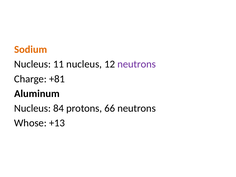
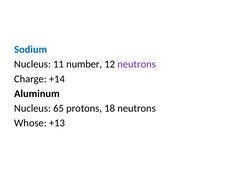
Sodium colour: orange -> blue
11 nucleus: nucleus -> number
+81: +81 -> +14
84: 84 -> 65
66: 66 -> 18
